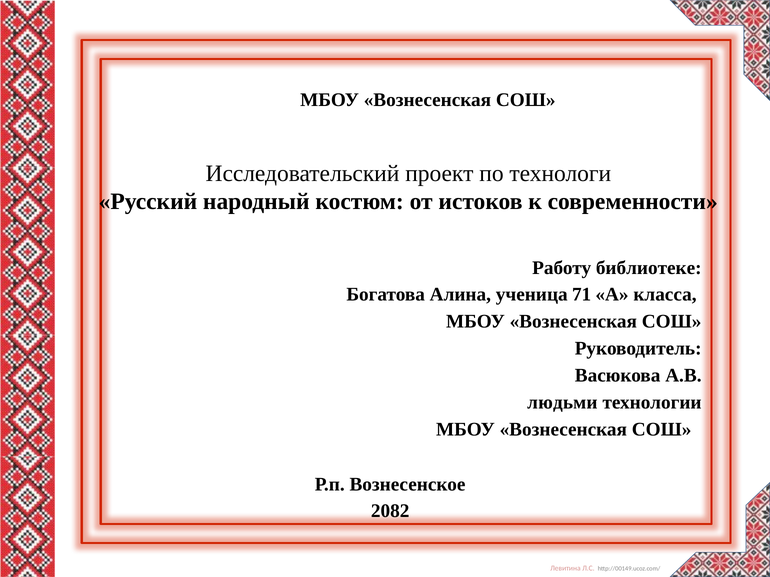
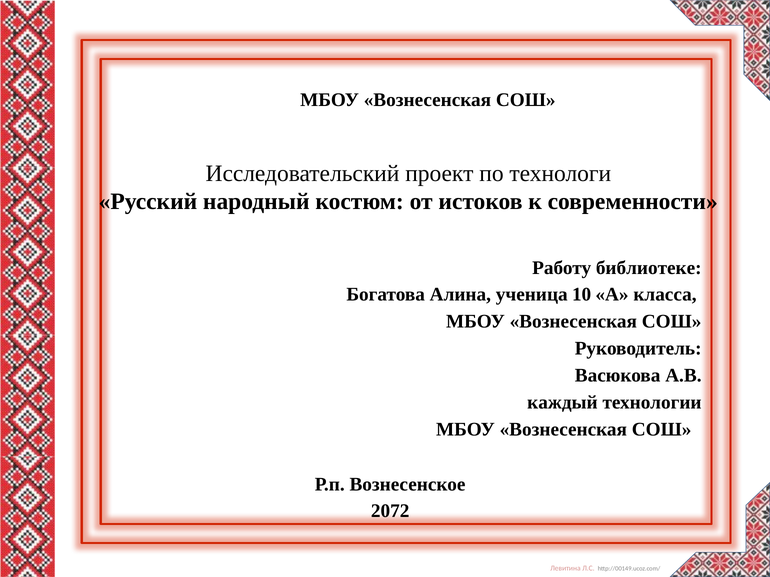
71: 71 -> 10
людьми: людьми -> каждый
2082: 2082 -> 2072
